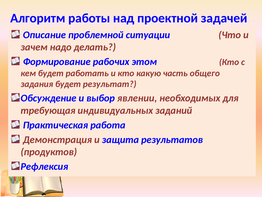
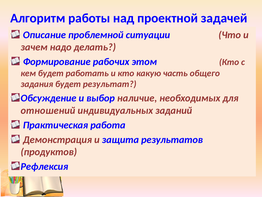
явлении: явлении -> наличие
требующая: требующая -> отношений
